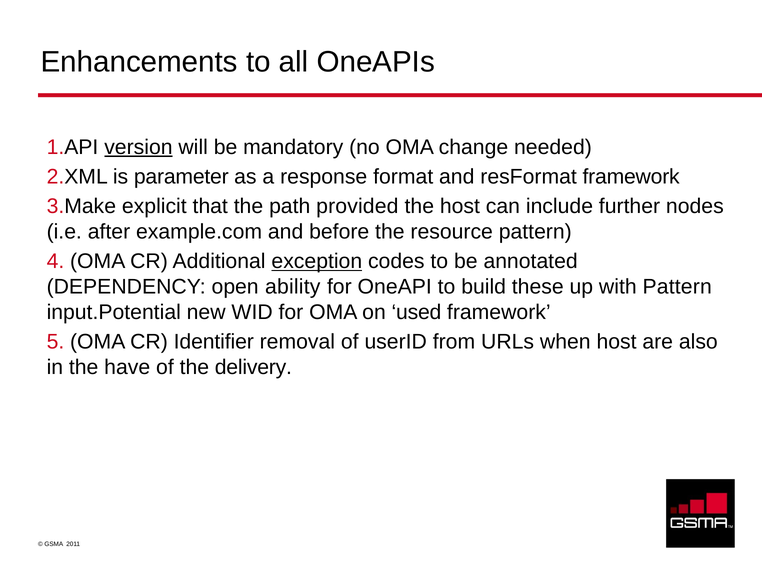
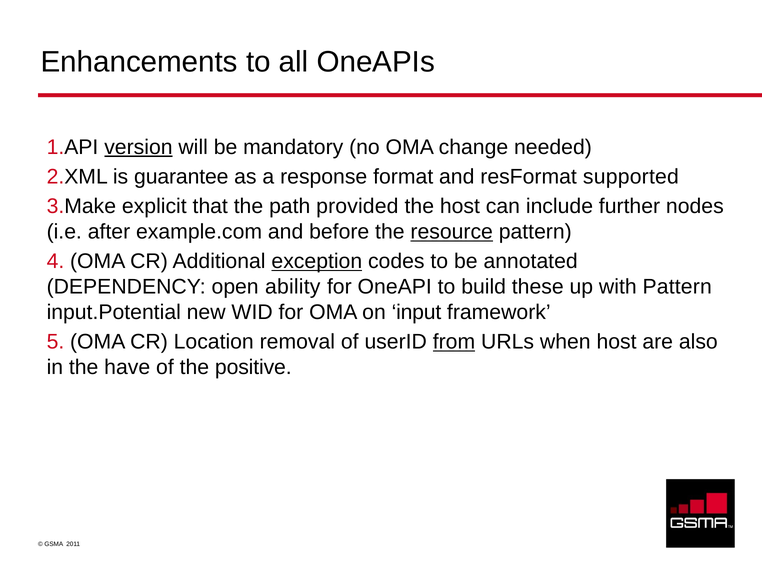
parameter: parameter -> guarantee
resFormat framework: framework -> supported
resource underline: none -> present
used: used -> input
Identifier: Identifier -> Location
from underline: none -> present
delivery: delivery -> positive
